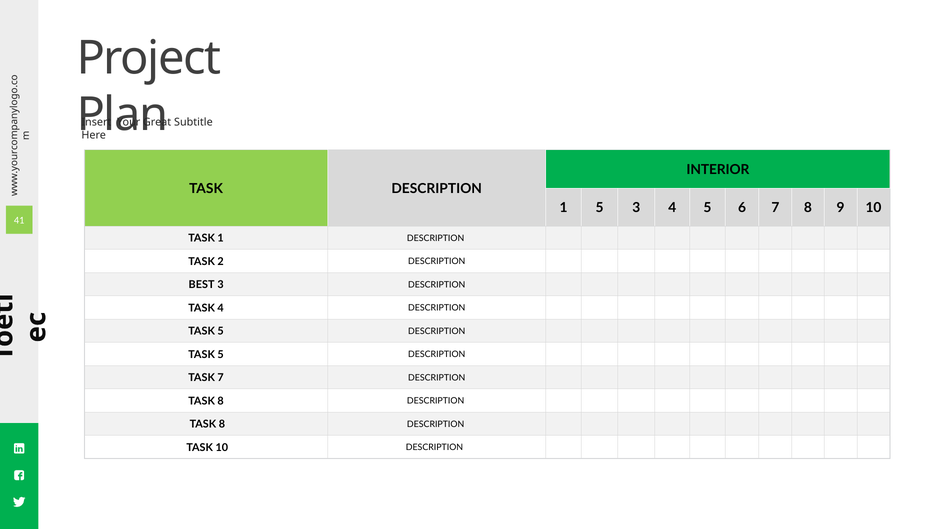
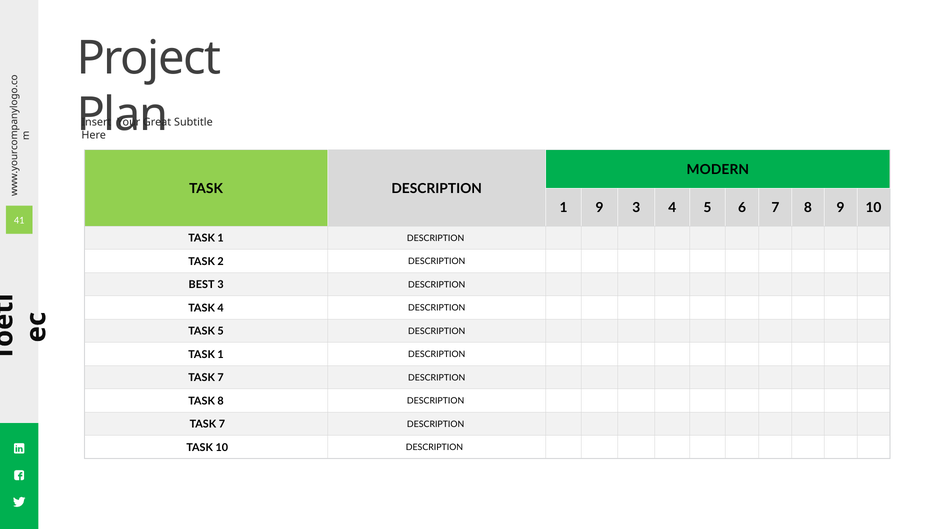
INTERIOR: INTERIOR -> MODERN
1 5: 5 -> 9
5 at (221, 355): 5 -> 1
8 at (222, 425): 8 -> 7
